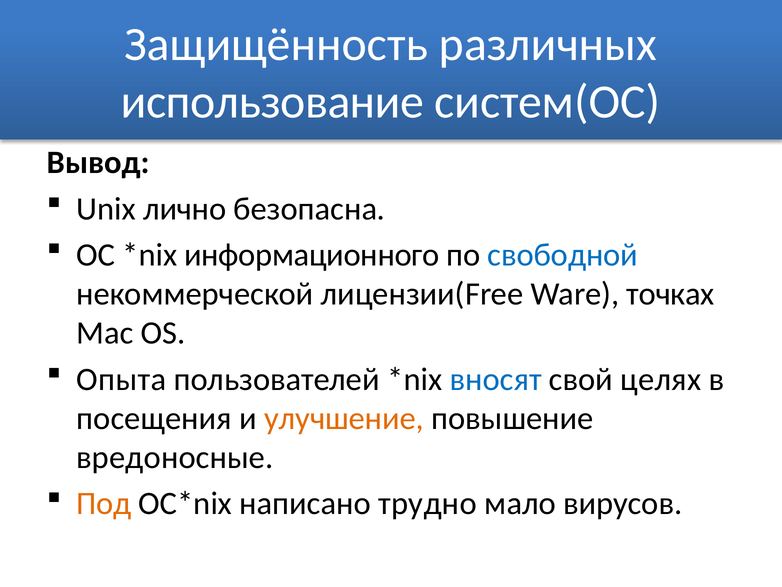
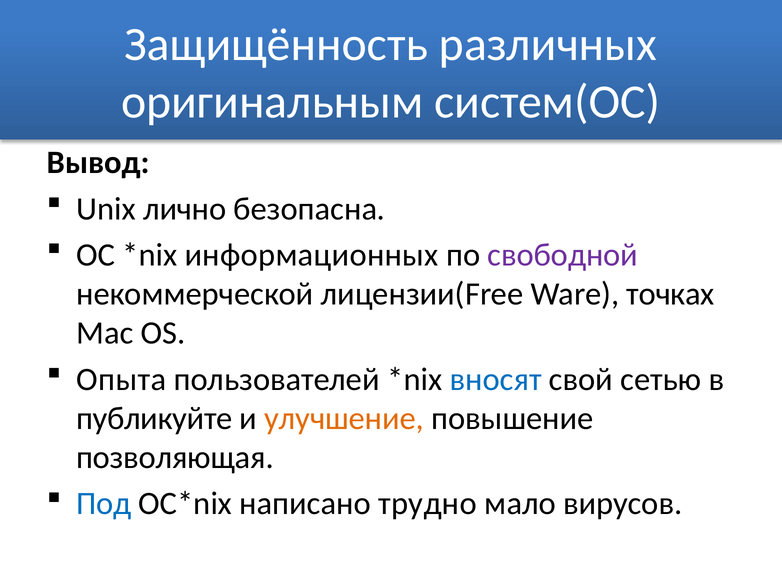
использование: использование -> оригинальным
информационного: информационного -> информационных
свободной colour: blue -> purple
целях: целях -> сетью
посещения: посещения -> публикуйте
вредоносные: вредоносные -> позволяющая
Под colour: orange -> blue
